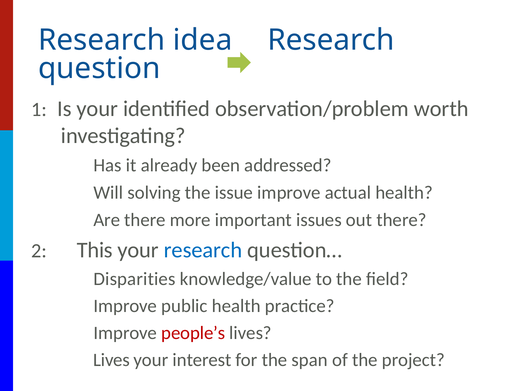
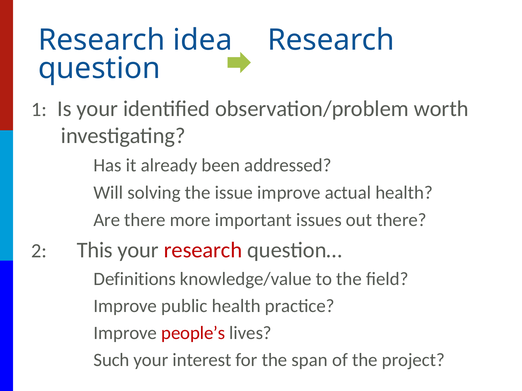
research at (203, 250) colour: blue -> red
Disparities: Disparities -> Definitions
Lives at (112, 360): Lives -> Such
